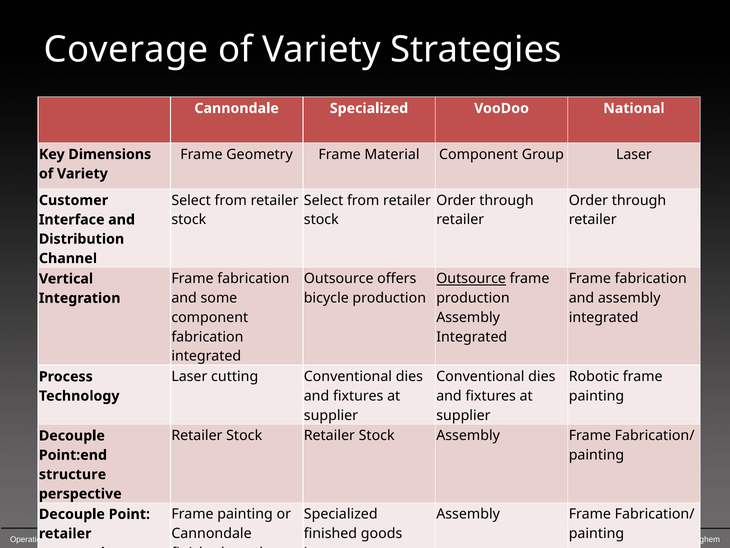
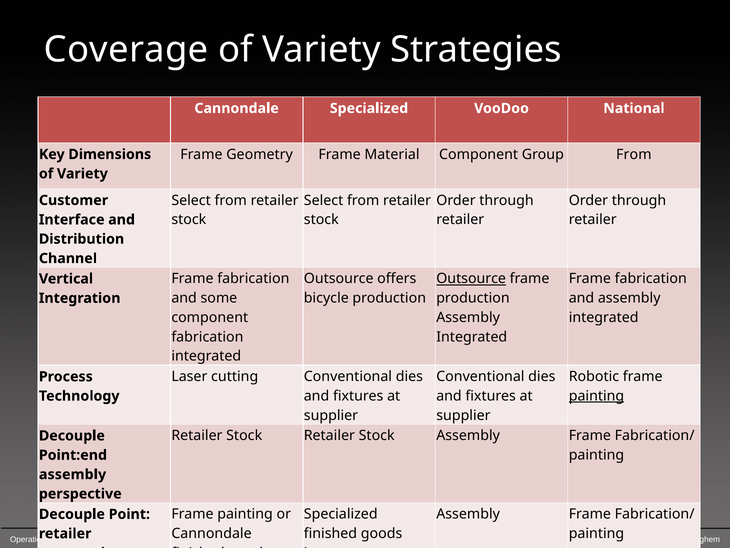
Group Laser: Laser -> From
painting at (596, 396) underline: none -> present
structure at (73, 474): structure -> assembly
